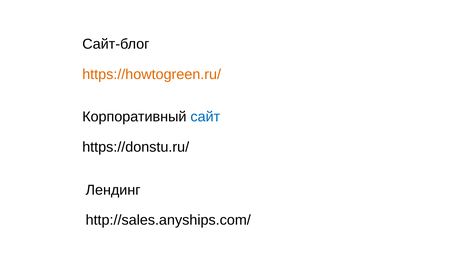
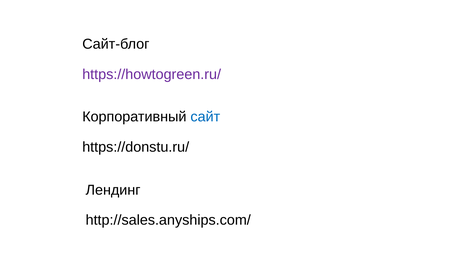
https://howtogreen.ru/ colour: orange -> purple
